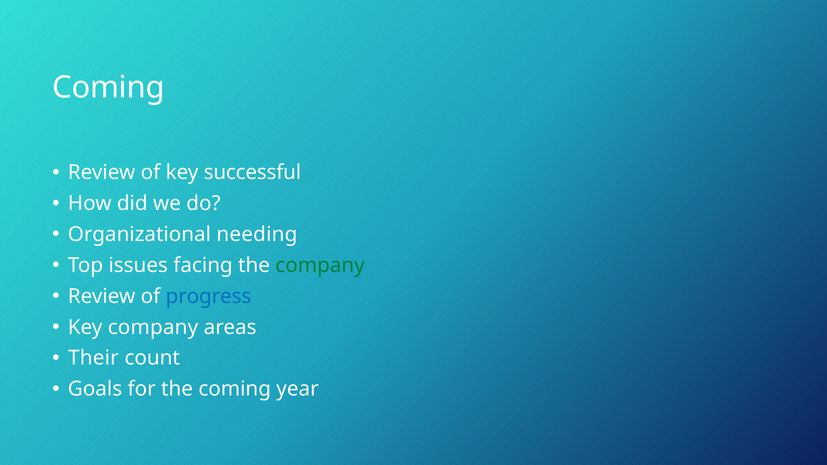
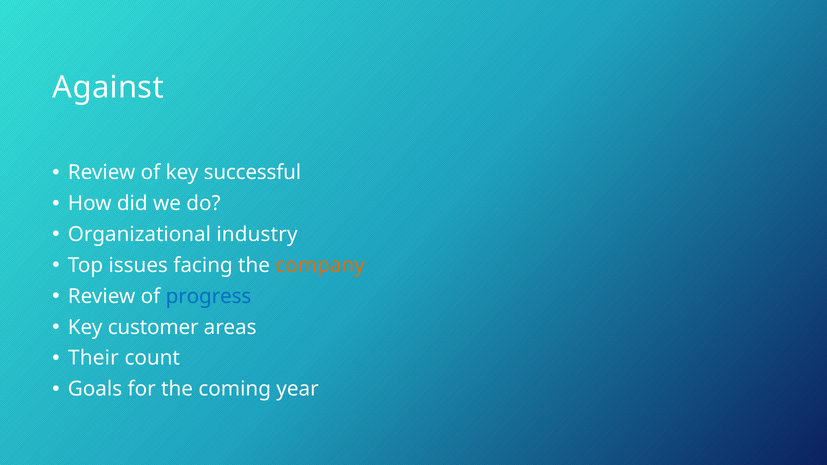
Coming at (108, 88): Coming -> Against
needing: needing -> industry
company at (320, 265) colour: green -> orange
Key company: company -> customer
